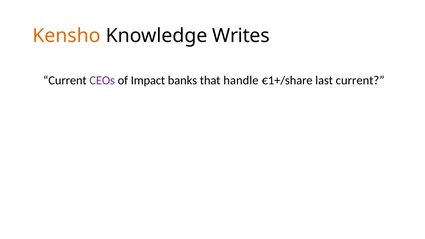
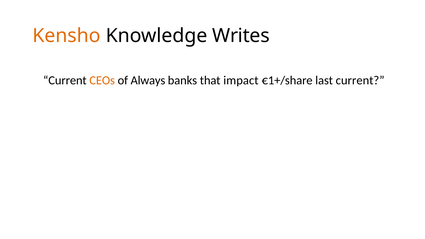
CEOs colour: purple -> orange
Impact: Impact -> Always
handle: handle -> impact
